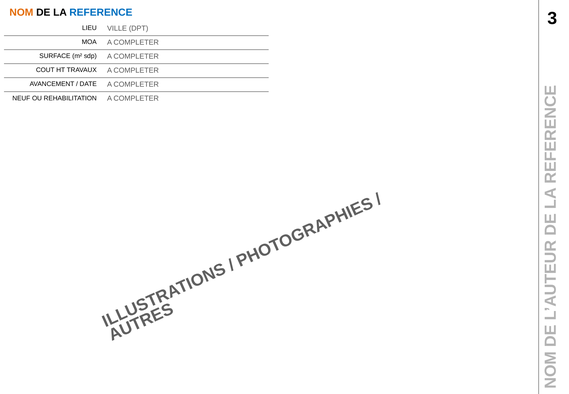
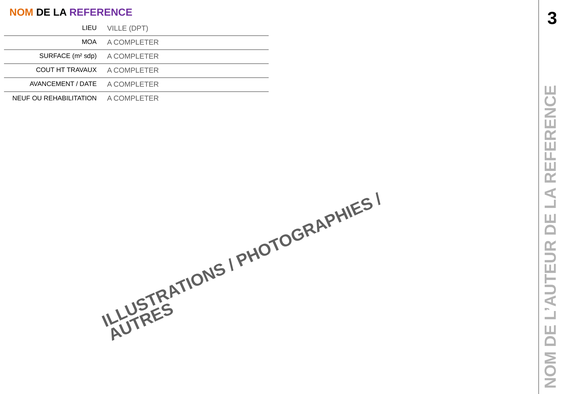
REFERENCE colour: blue -> purple
